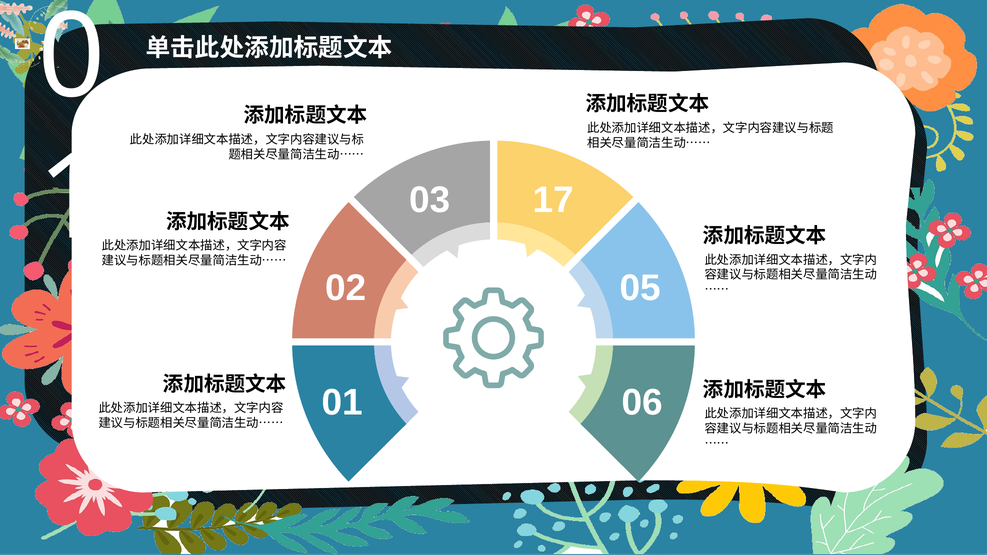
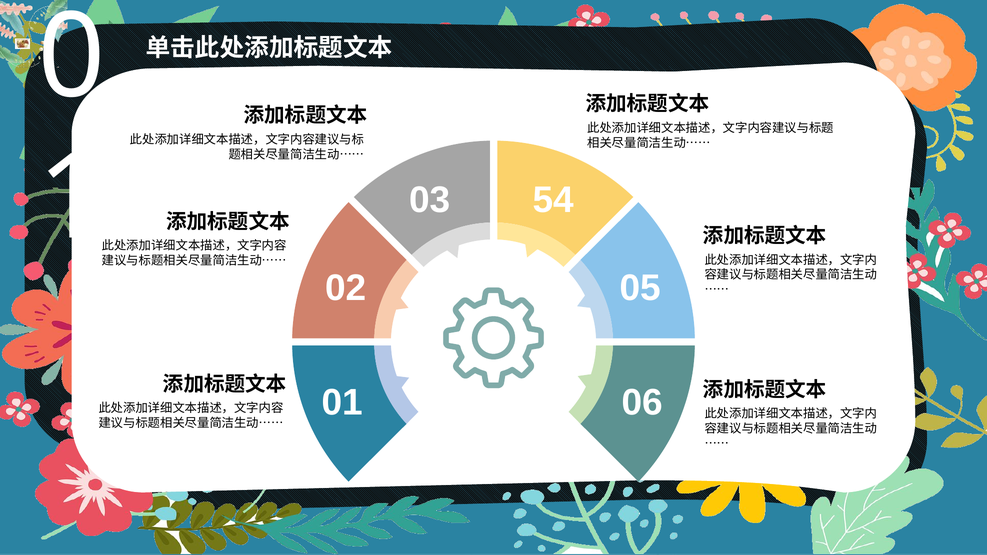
17: 17 -> 54
